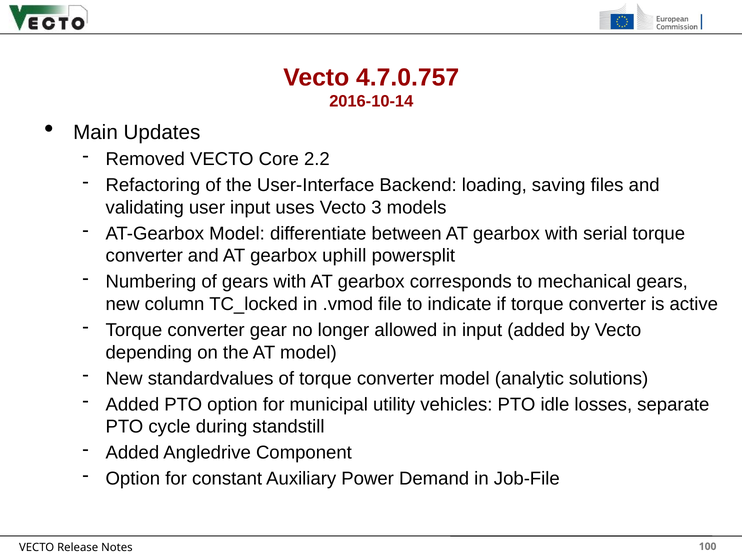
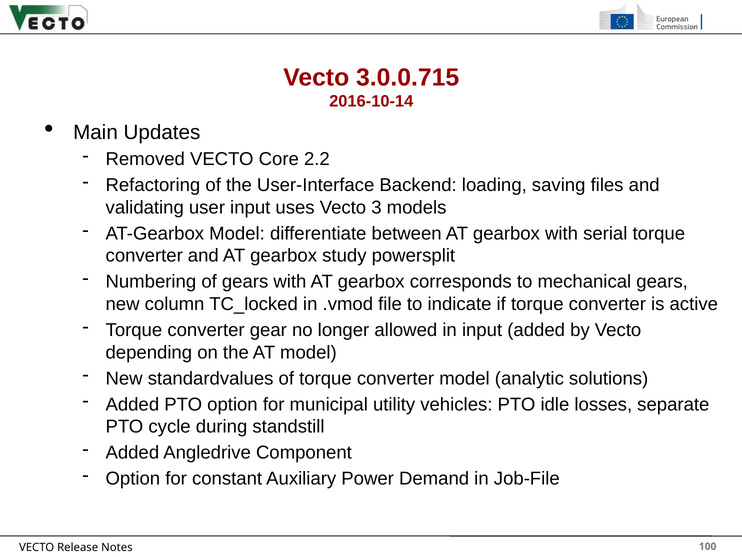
4.7.0.757: 4.7.0.757 -> 3.0.0.715
uphill: uphill -> study
